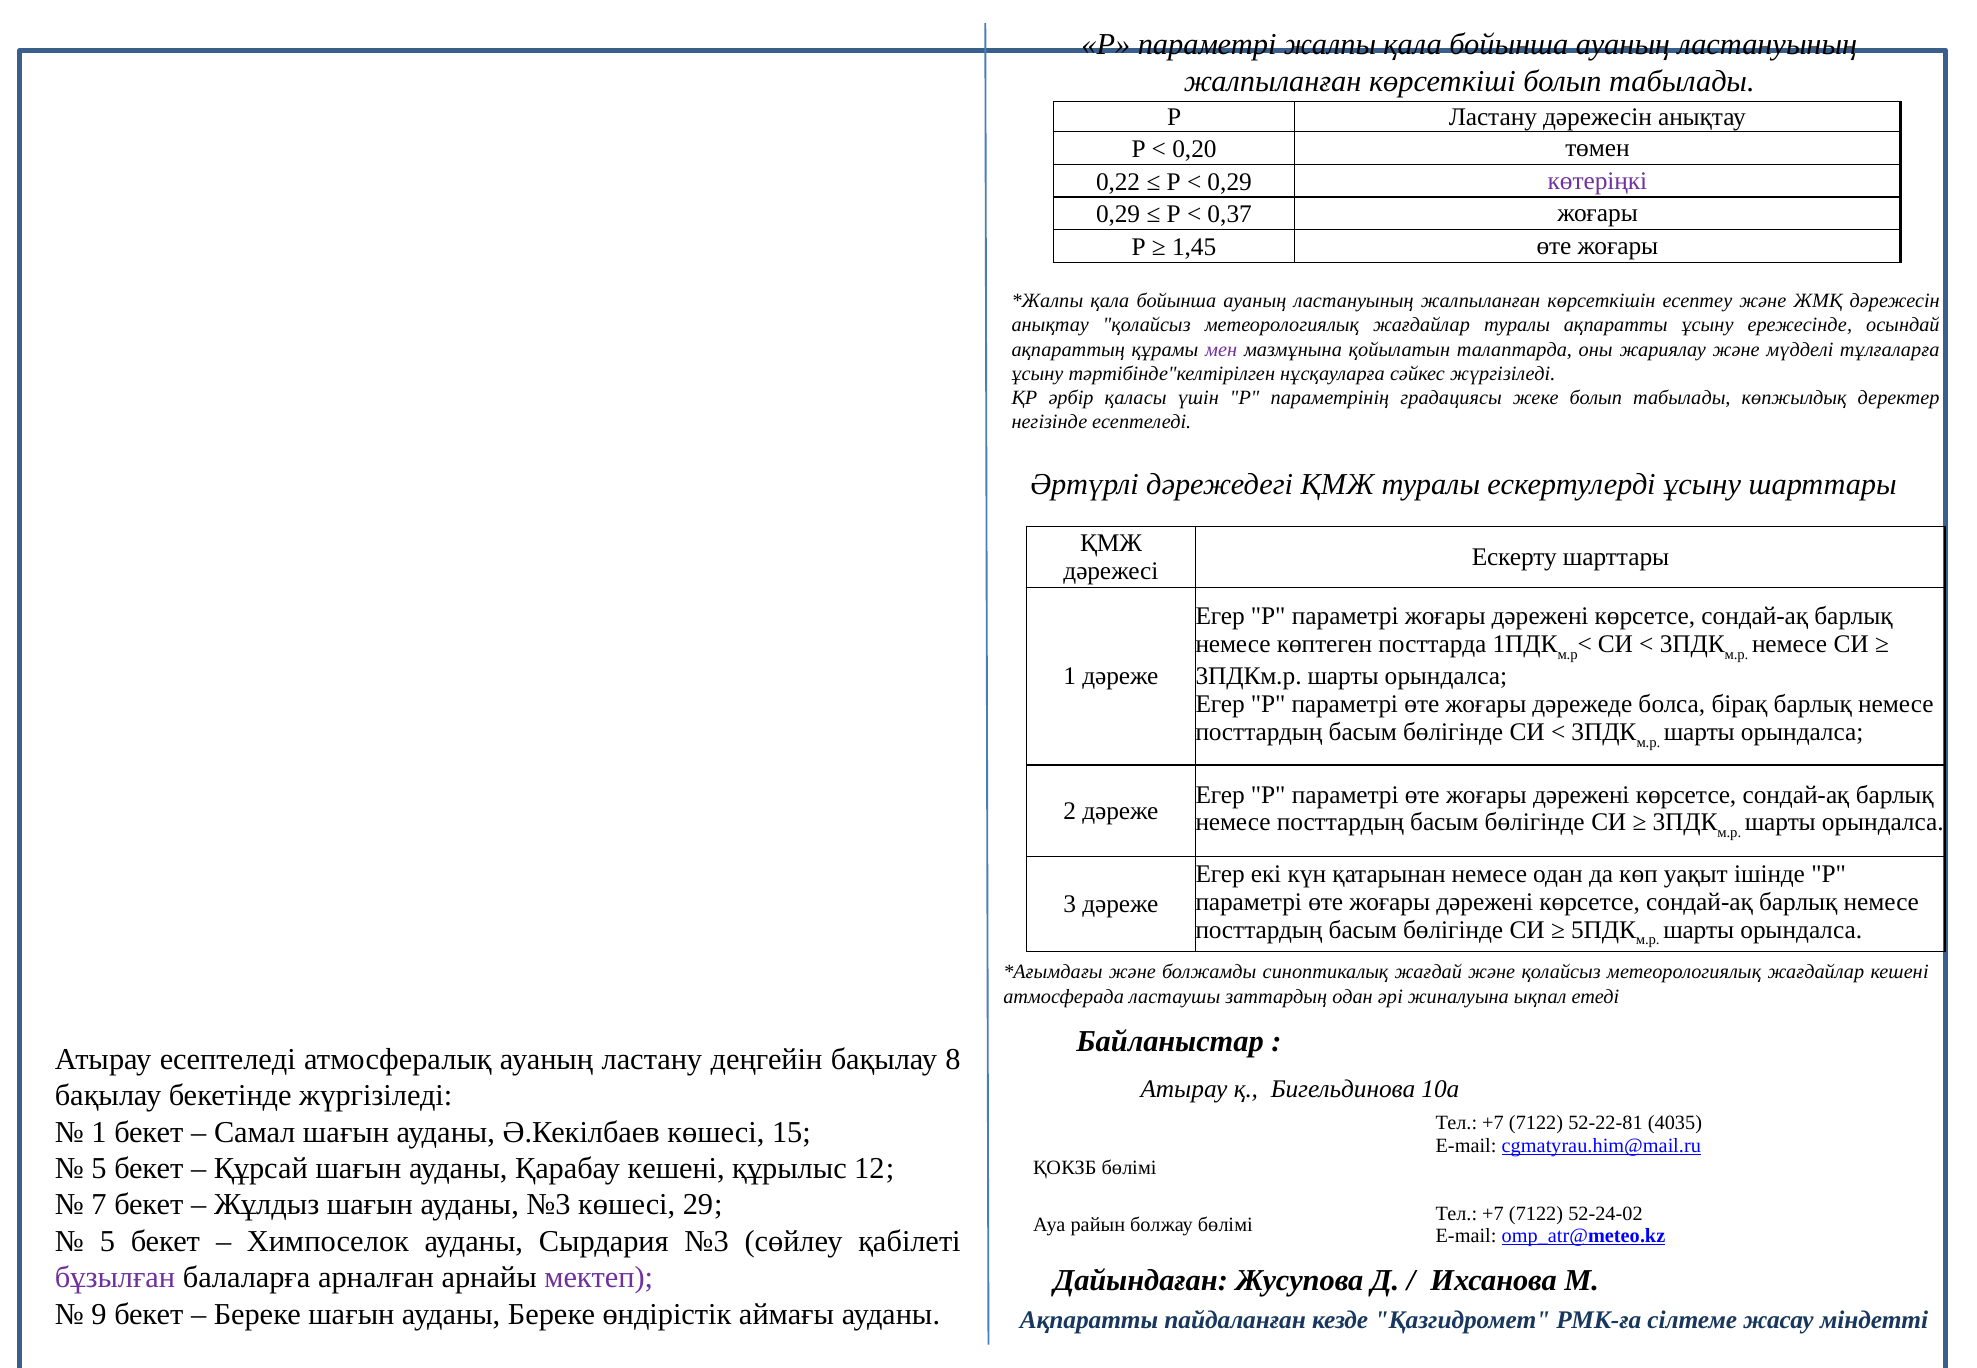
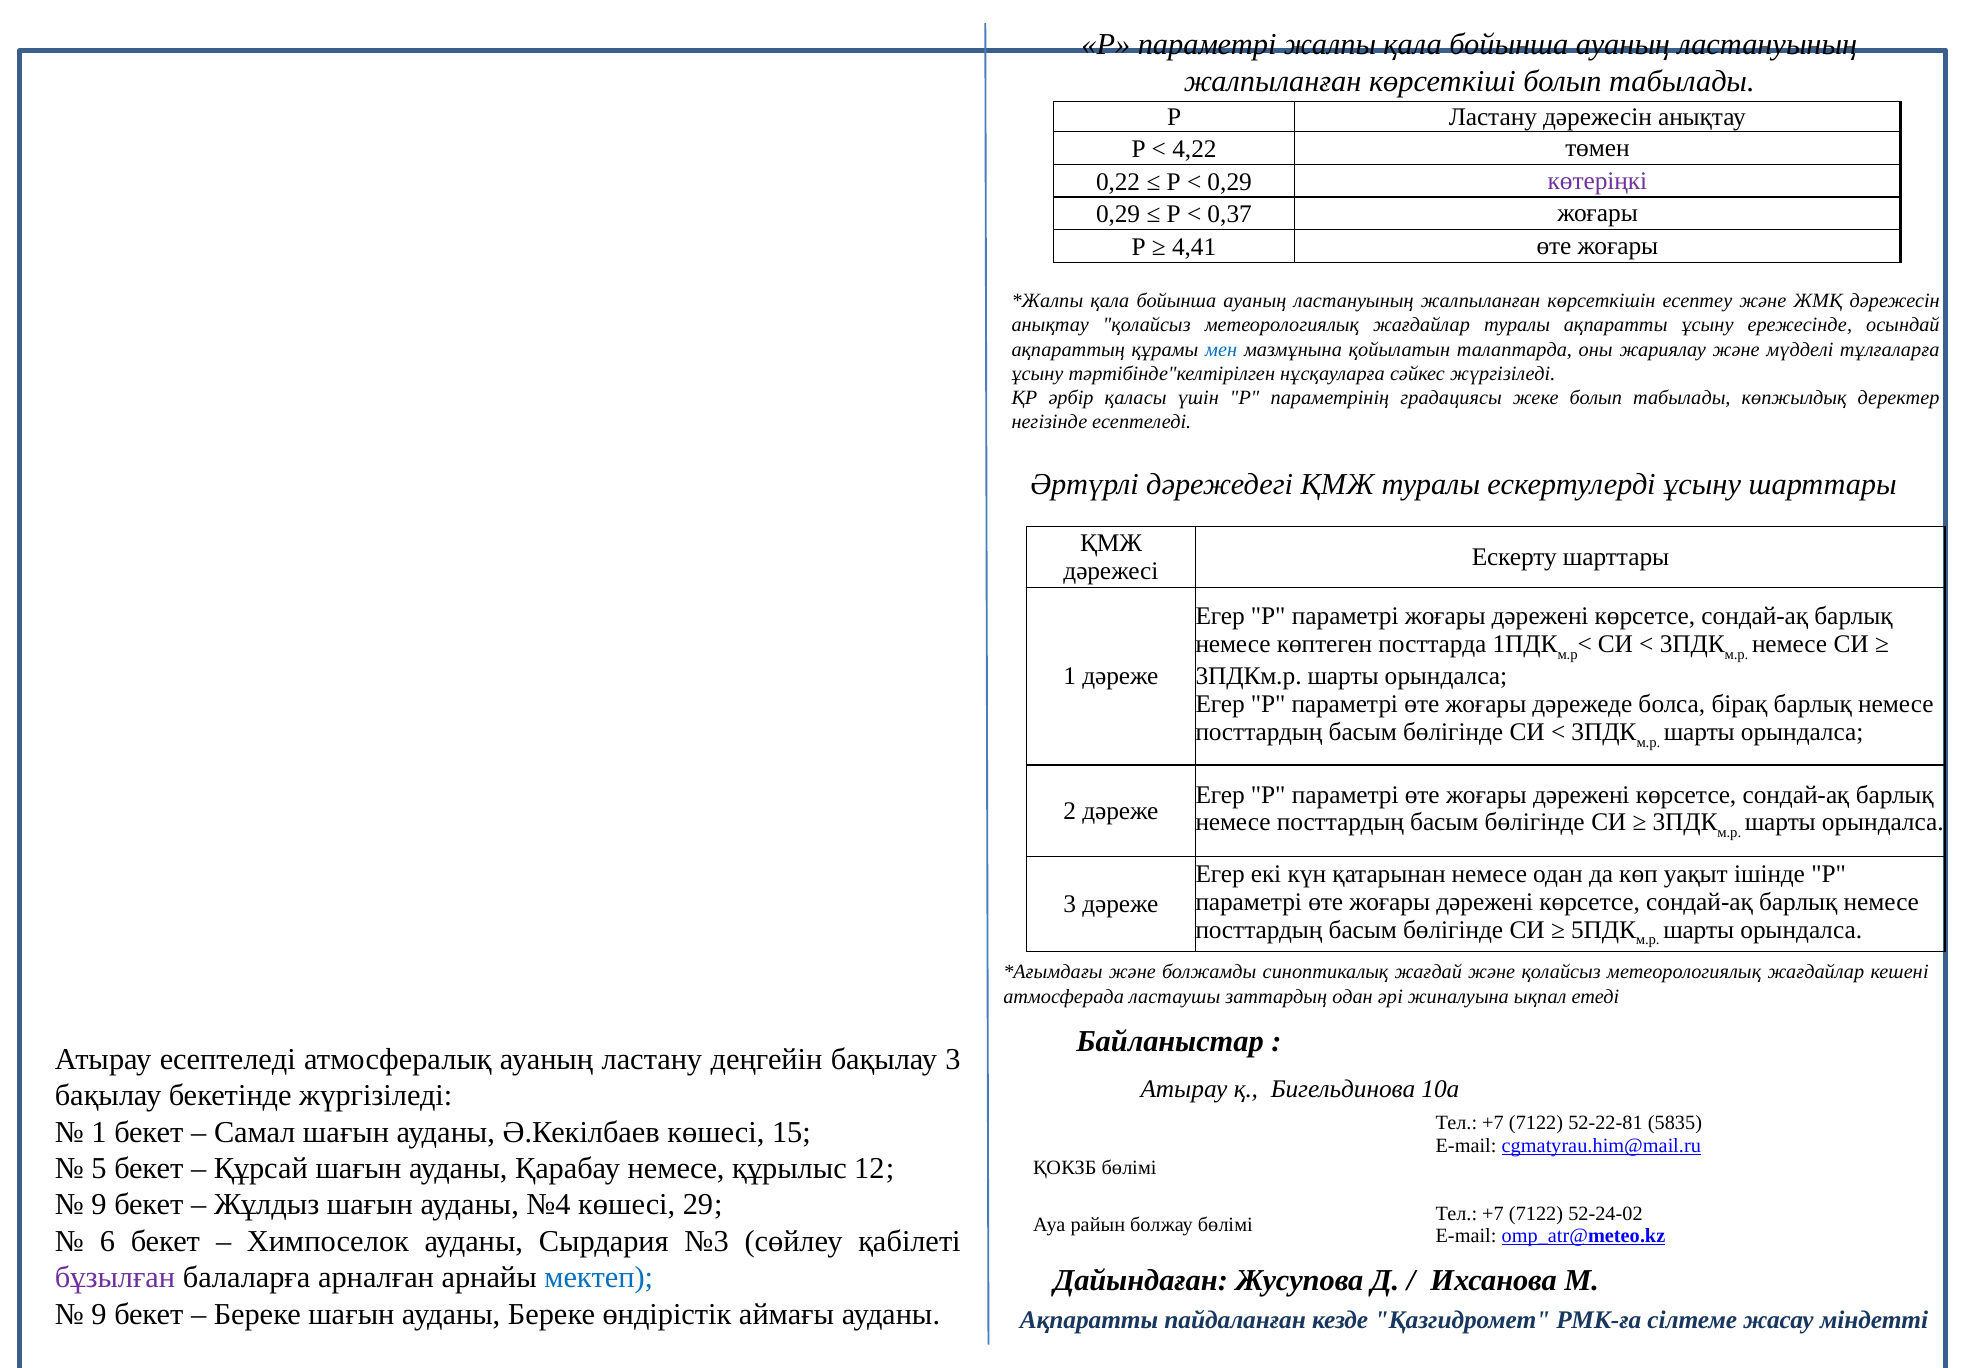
0,20: 0,20 -> 4,22
1,45: 1,45 -> 4,41
мен colour: purple -> blue
бақылау 8: 8 -> 3
4035: 4035 -> 5835
Қарабау кешені: кешені -> немесе
7 at (99, 1206): 7 -> 9
ауданы №3: №3 -> №4
5 at (107, 1242): 5 -> 6
мектеп colour: purple -> blue
